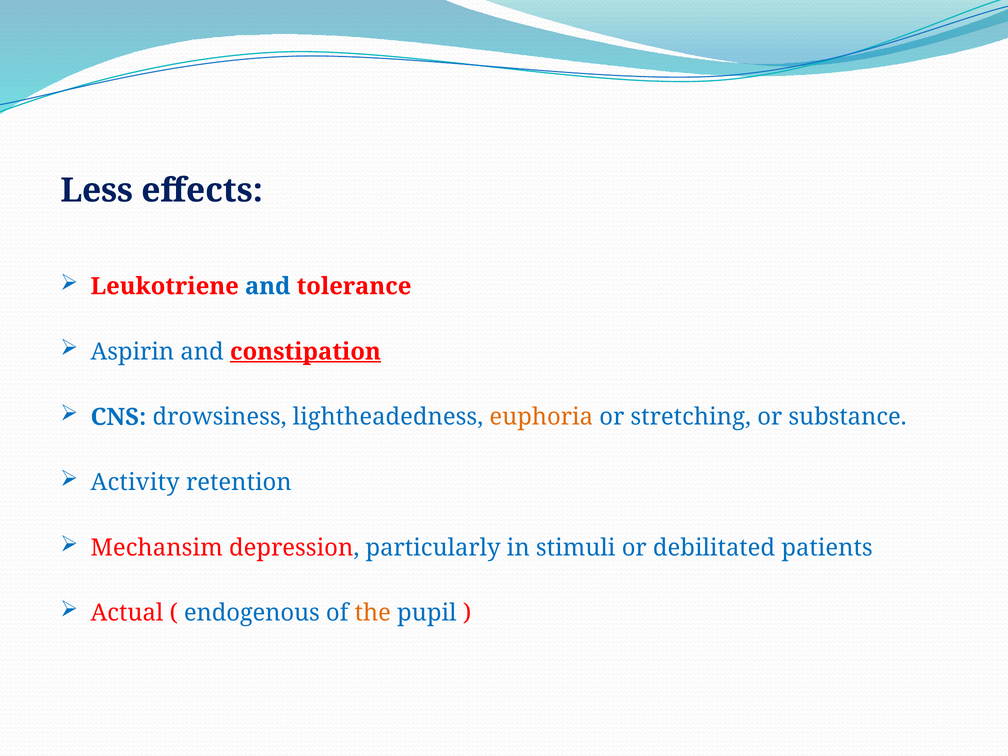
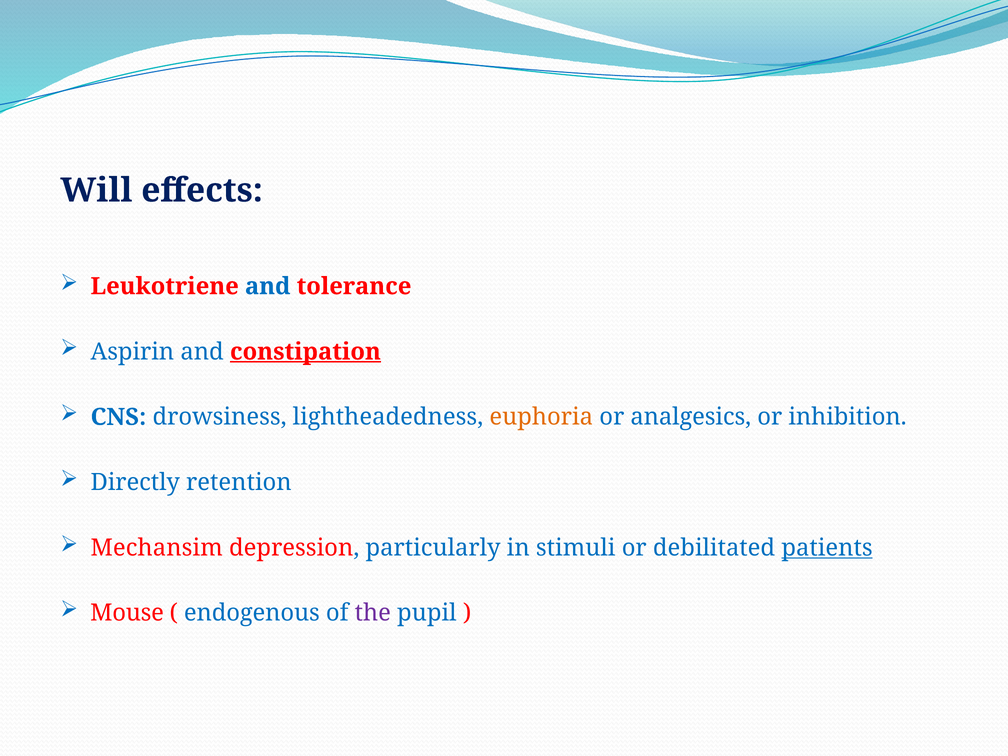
Less: Less -> Will
stretching: stretching -> analgesics
substance: substance -> inhibition
Activity: Activity -> Directly
patients underline: none -> present
Actual: Actual -> Mouse
the colour: orange -> purple
